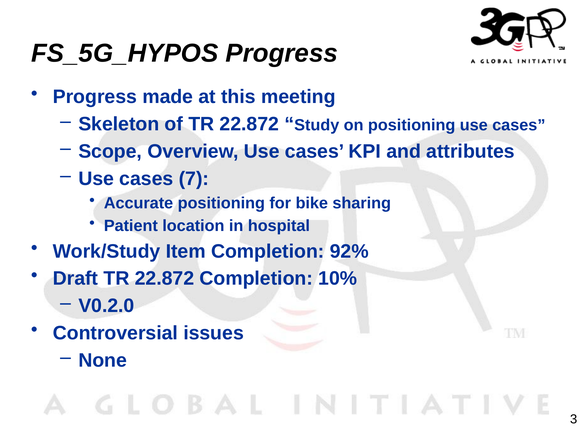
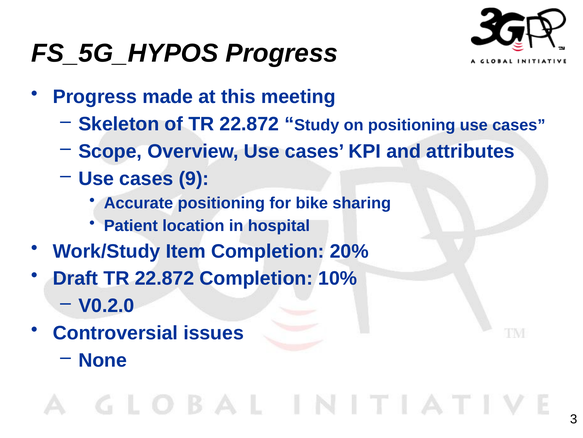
7: 7 -> 9
92%: 92% -> 20%
